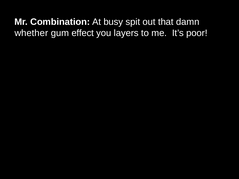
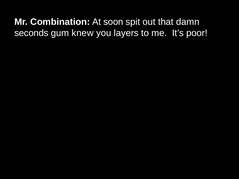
busy: busy -> soon
whether: whether -> seconds
effect: effect -> knew
